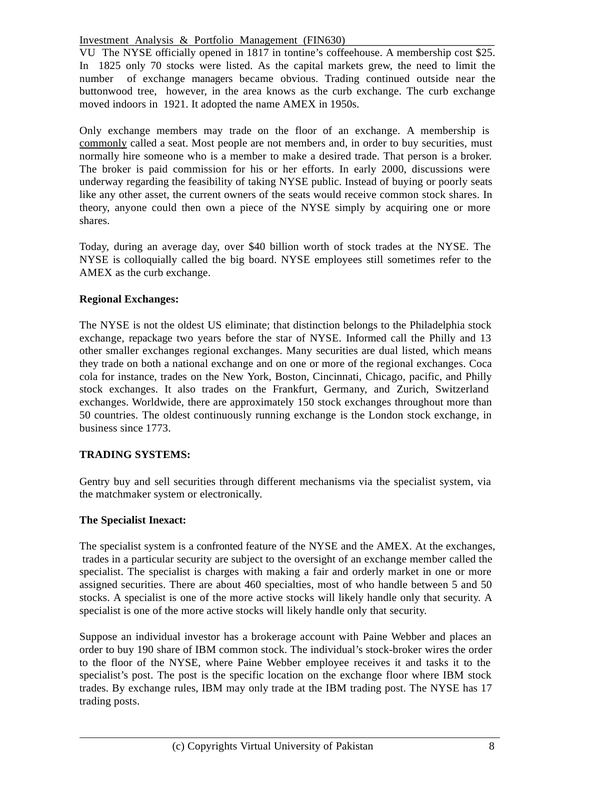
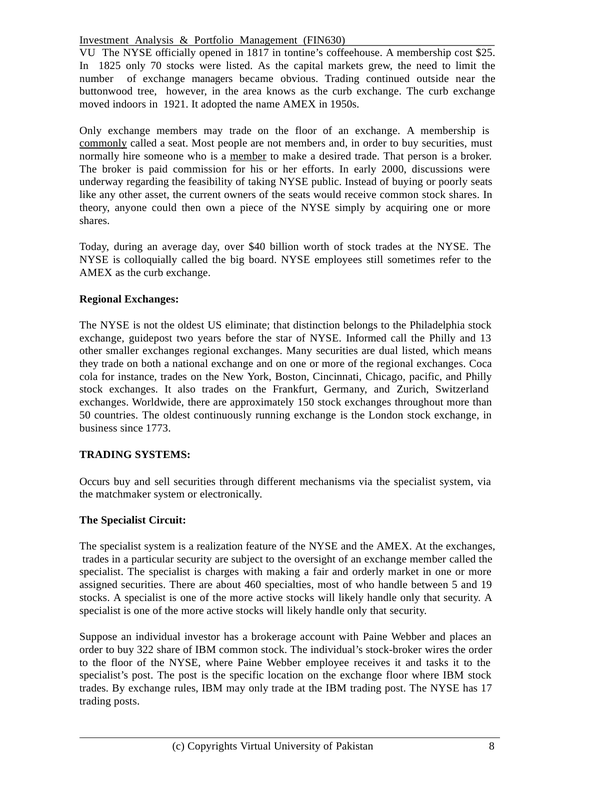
member at (248, 156) underline: none -> present
repackage: repackage -> guidepost
Gentry: Gentry -> Occurs
Inexact: Inexact -> Circuit
confronted: confronted -> realization
and 50: 50 -> 19
190: 190 -> 322
